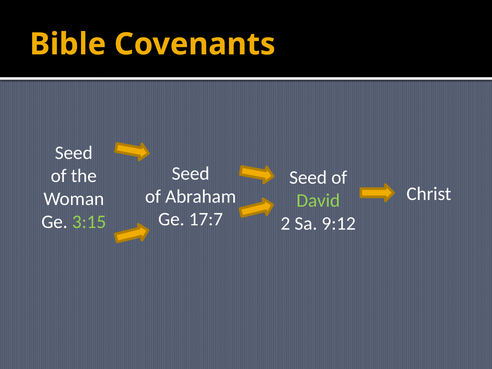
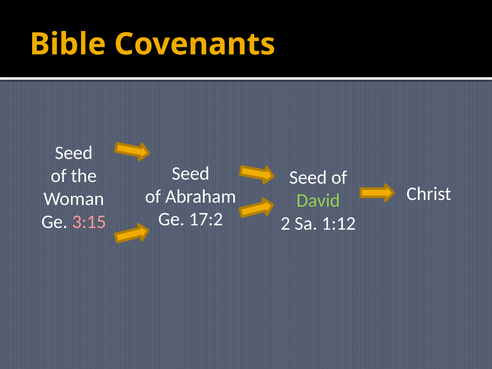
17:7: 17:7 -> 17:2
3:15 colour: light green -> pink
9:12: 9:12 -> 1:12
